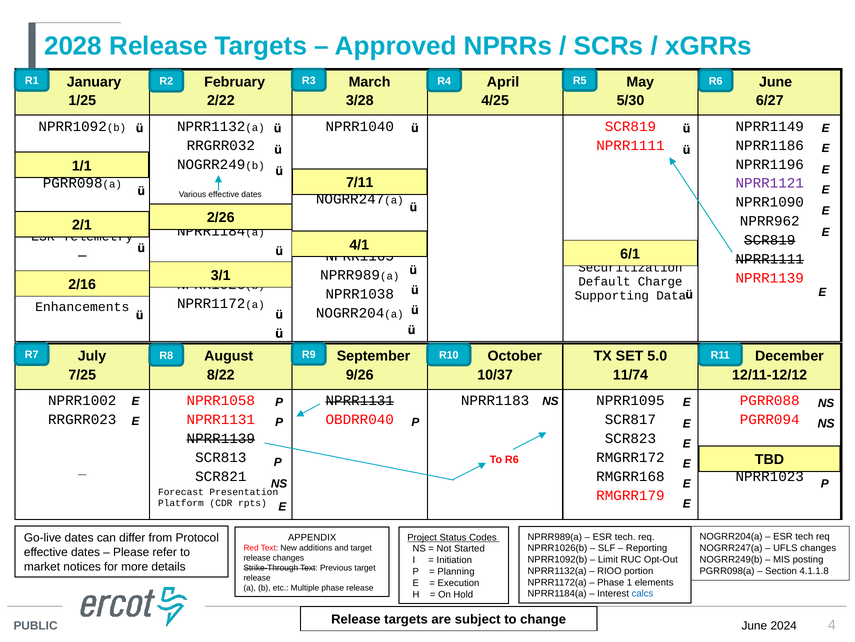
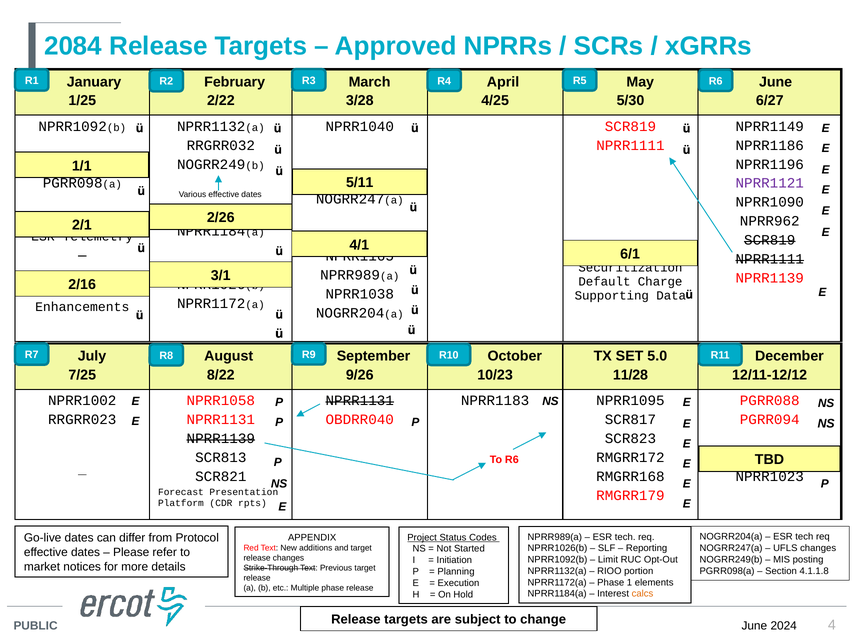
2028: 2028 -> 2084
7/11: 7/11 -> 5/11
10/37: 10/37 -> 10/23
11/74: 11/74 -> 11/28
calcs colour: blue -> orange
